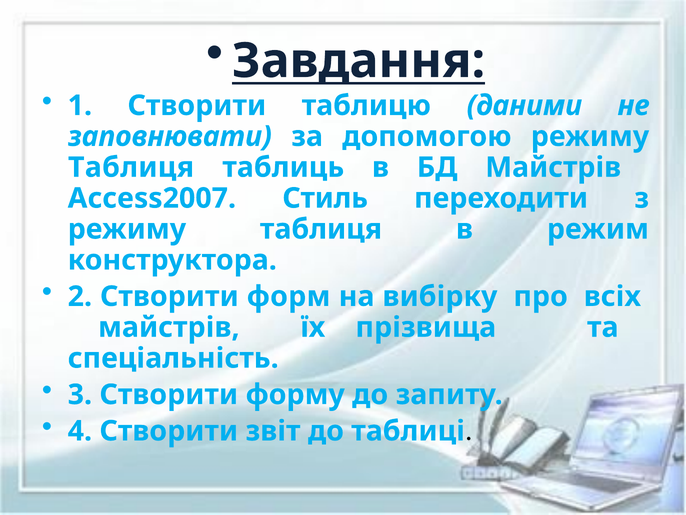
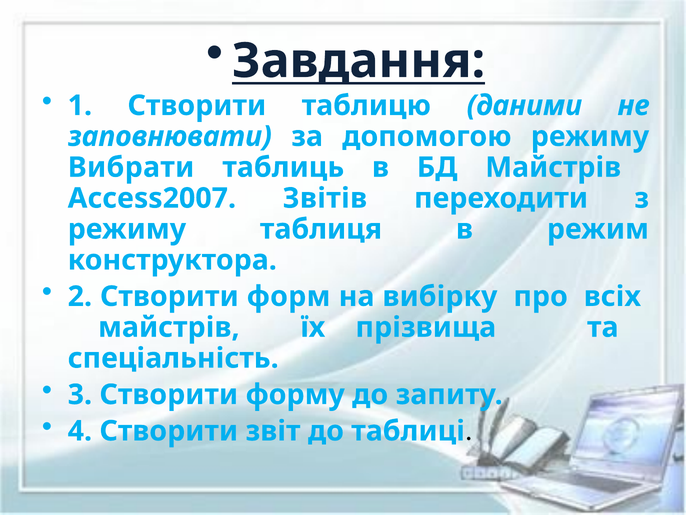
Таблиця at (131, 167): Таблиця -> Вибрати
Стиль: Стиль -> Звітів
